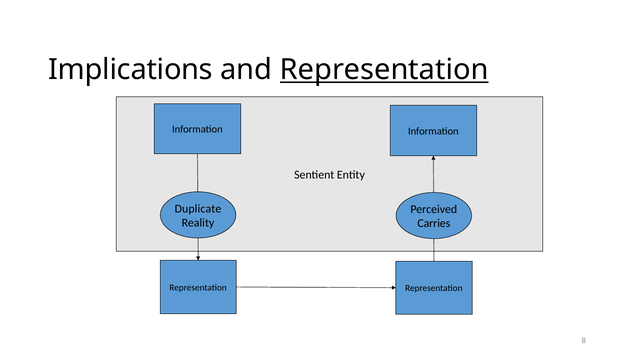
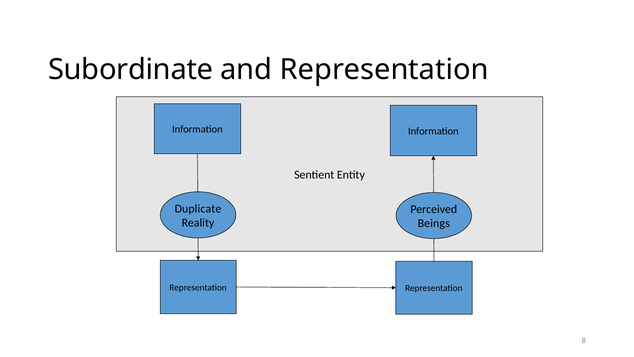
Implications: Implications -> Subordinate
Representation at (384, 70) underline: present -> none
Carries: Carries -> Beings
